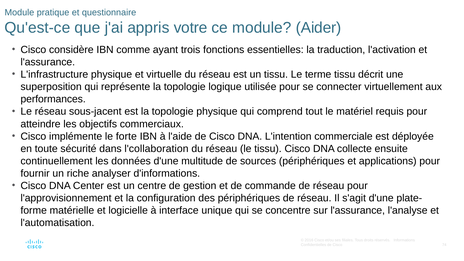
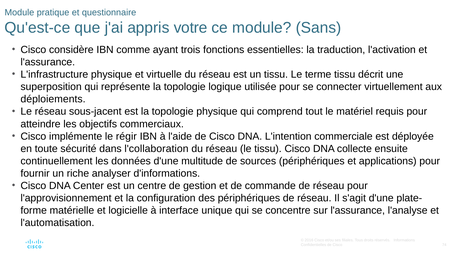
Aider: Aider -> Sans
performances: performances -> déploiements
forte: forte -> régir
